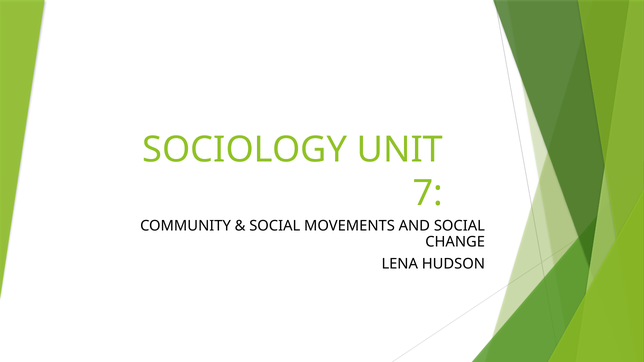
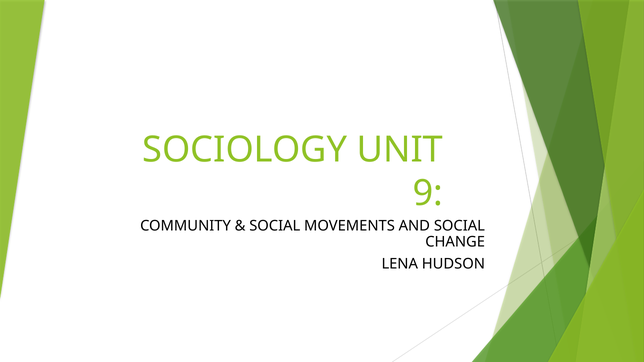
7: 7 -> 9
